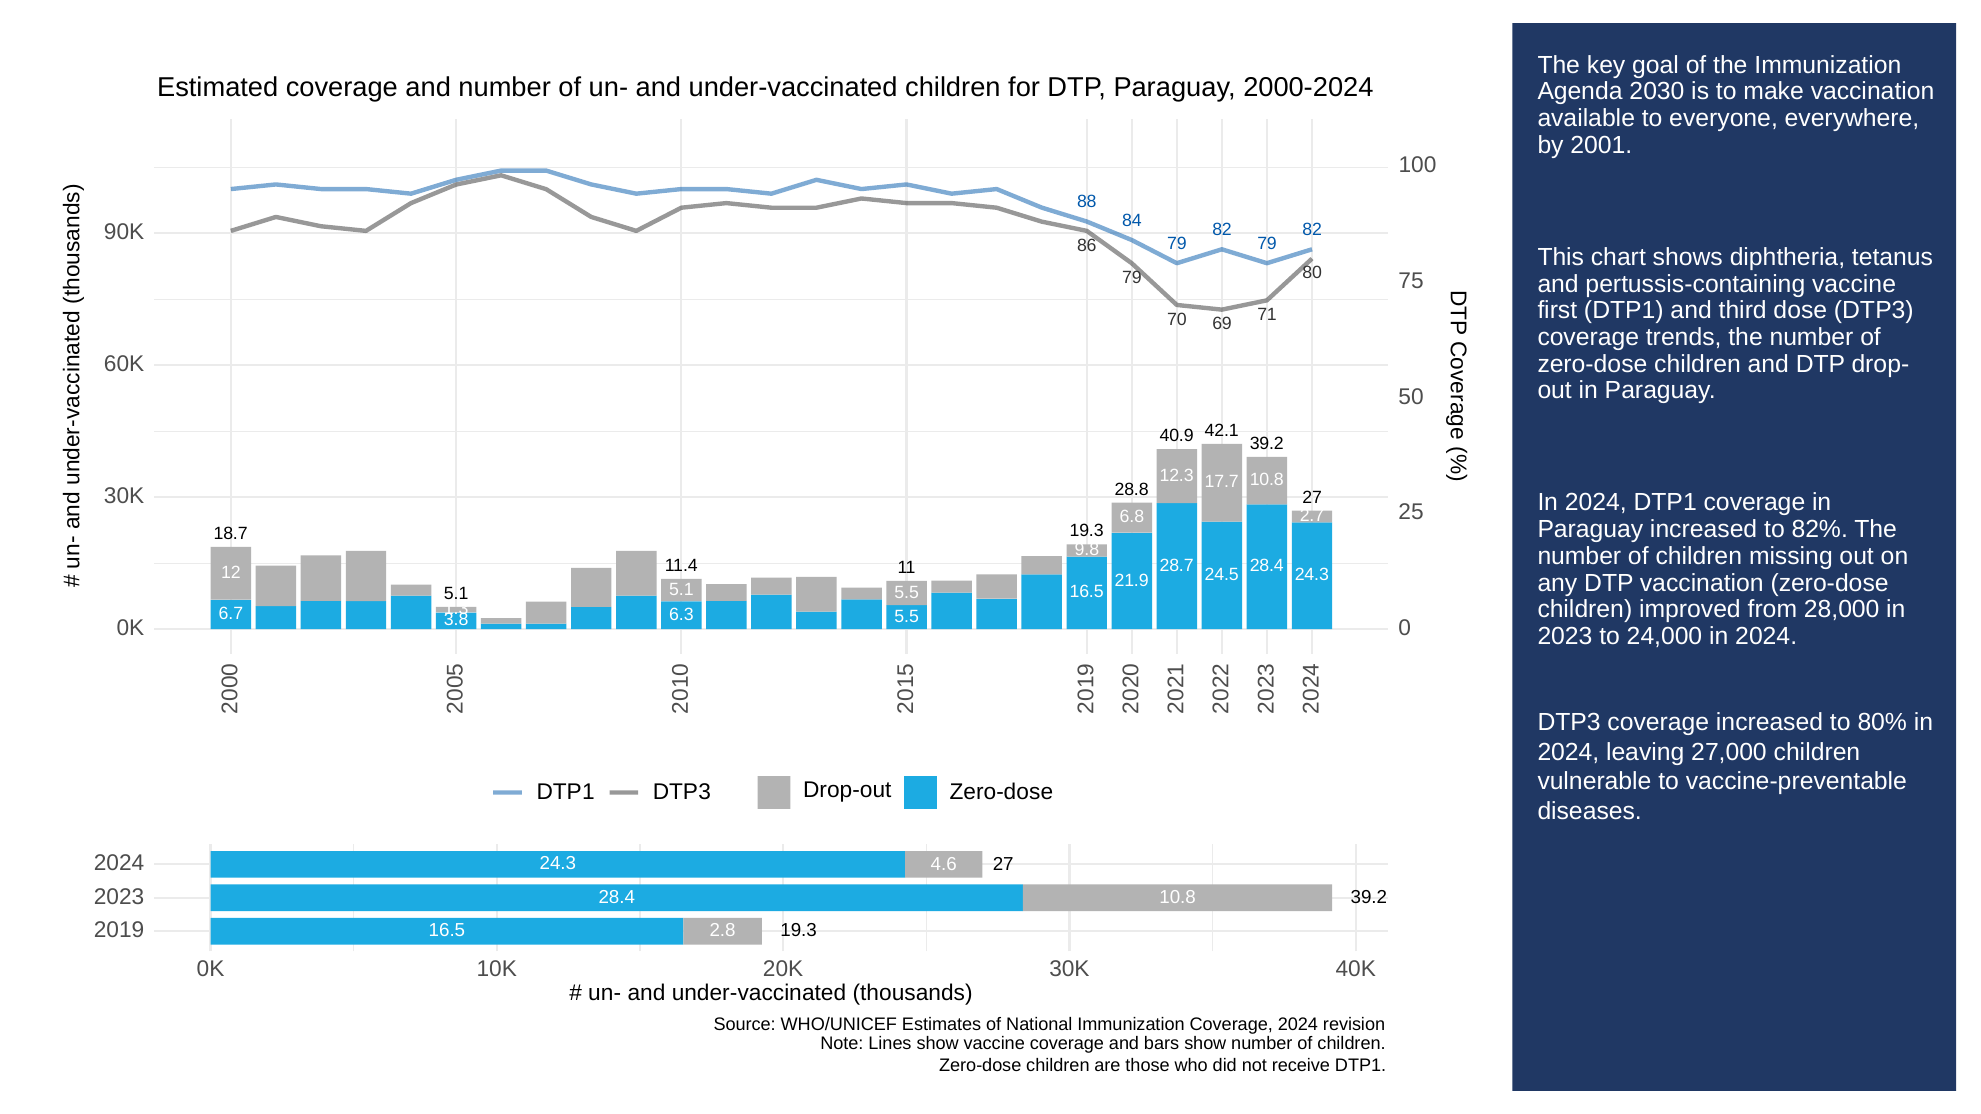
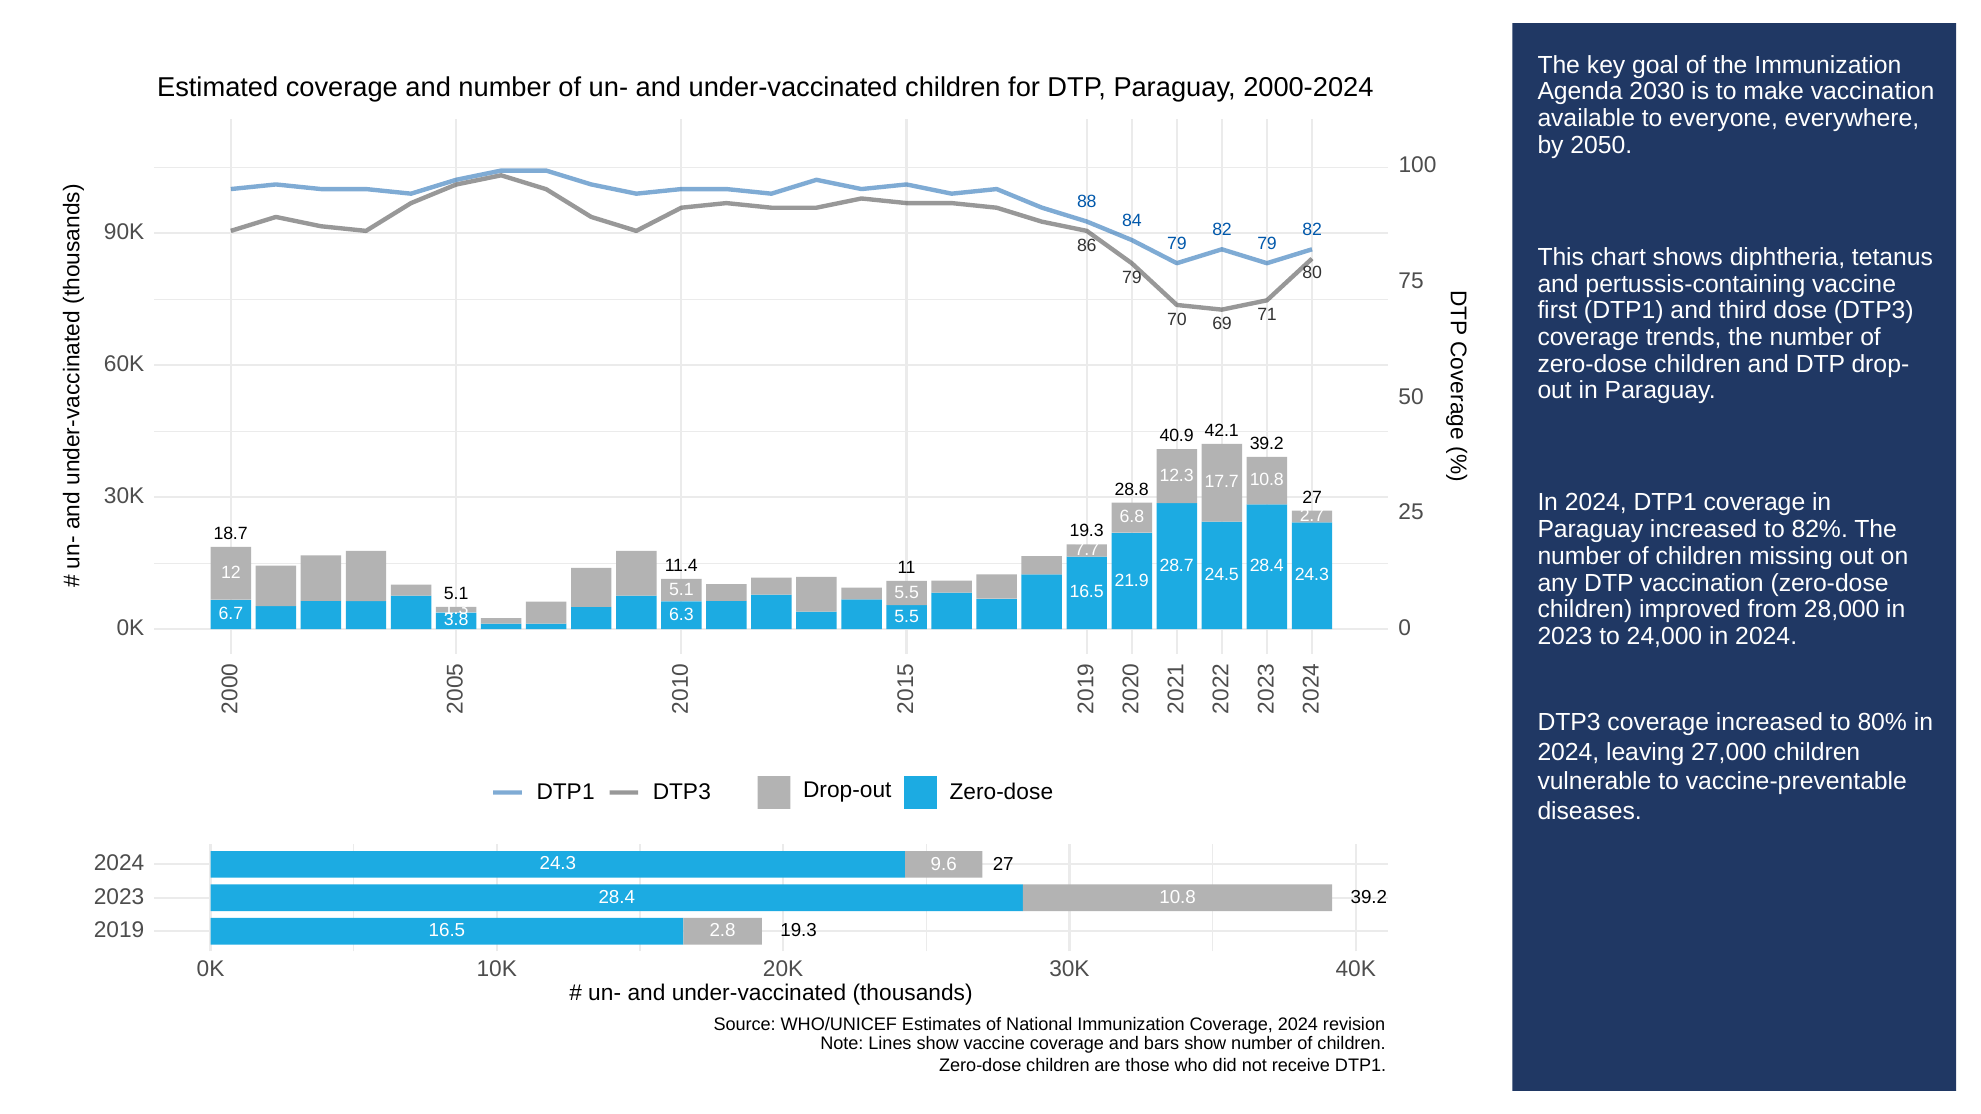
2001: 2001 -> 2050
9.8: 9.8 -> 7.7
4.6: 4.6 -> 9.6
